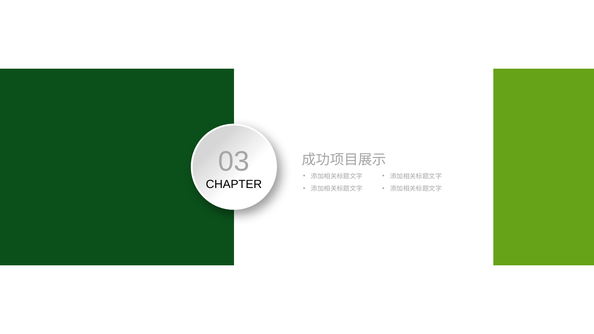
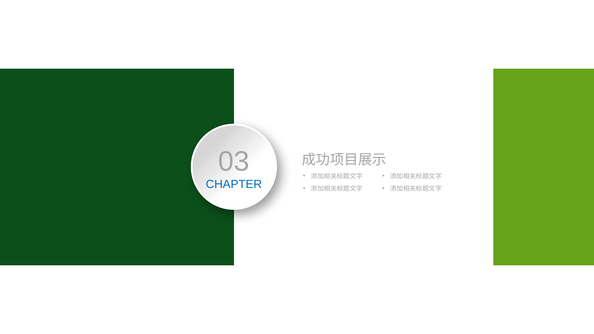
CHAPTER colour: black -> blue
